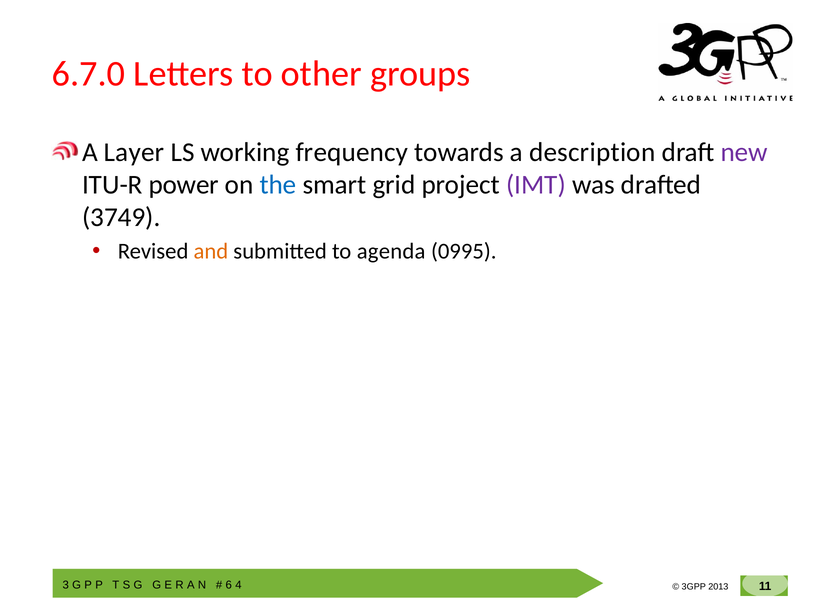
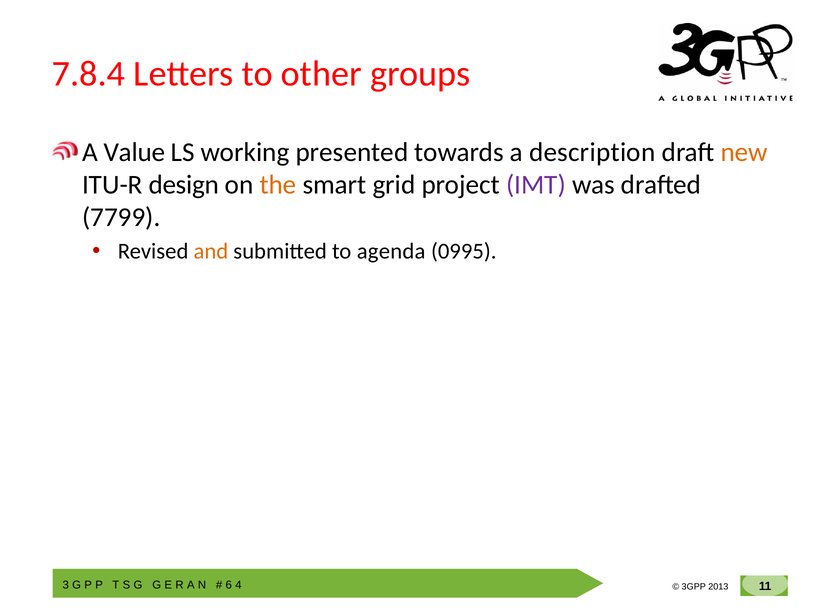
6.7.0: 6.7.0 -> 7.8.4
Layer: Layer -> Value
frequency: frequency -> presented
new colour: purple -> orange
power: power -> design
the colour: blue -> orange
3749: 3749 -> 7799
